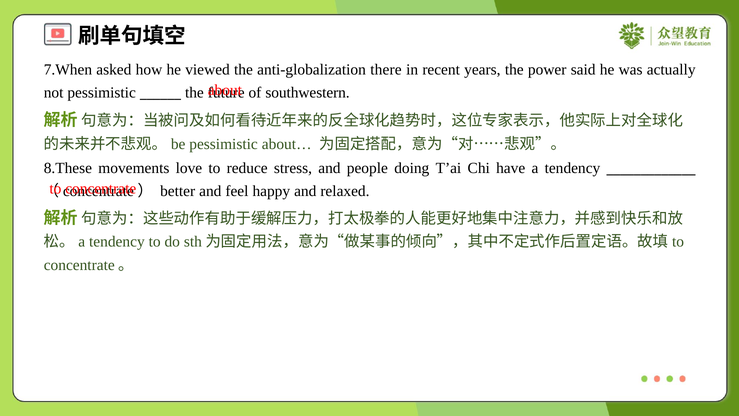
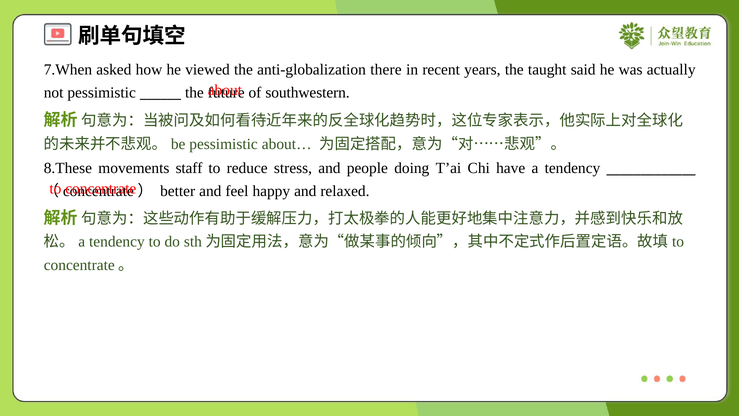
power: power -> taught
love: love -> staff
